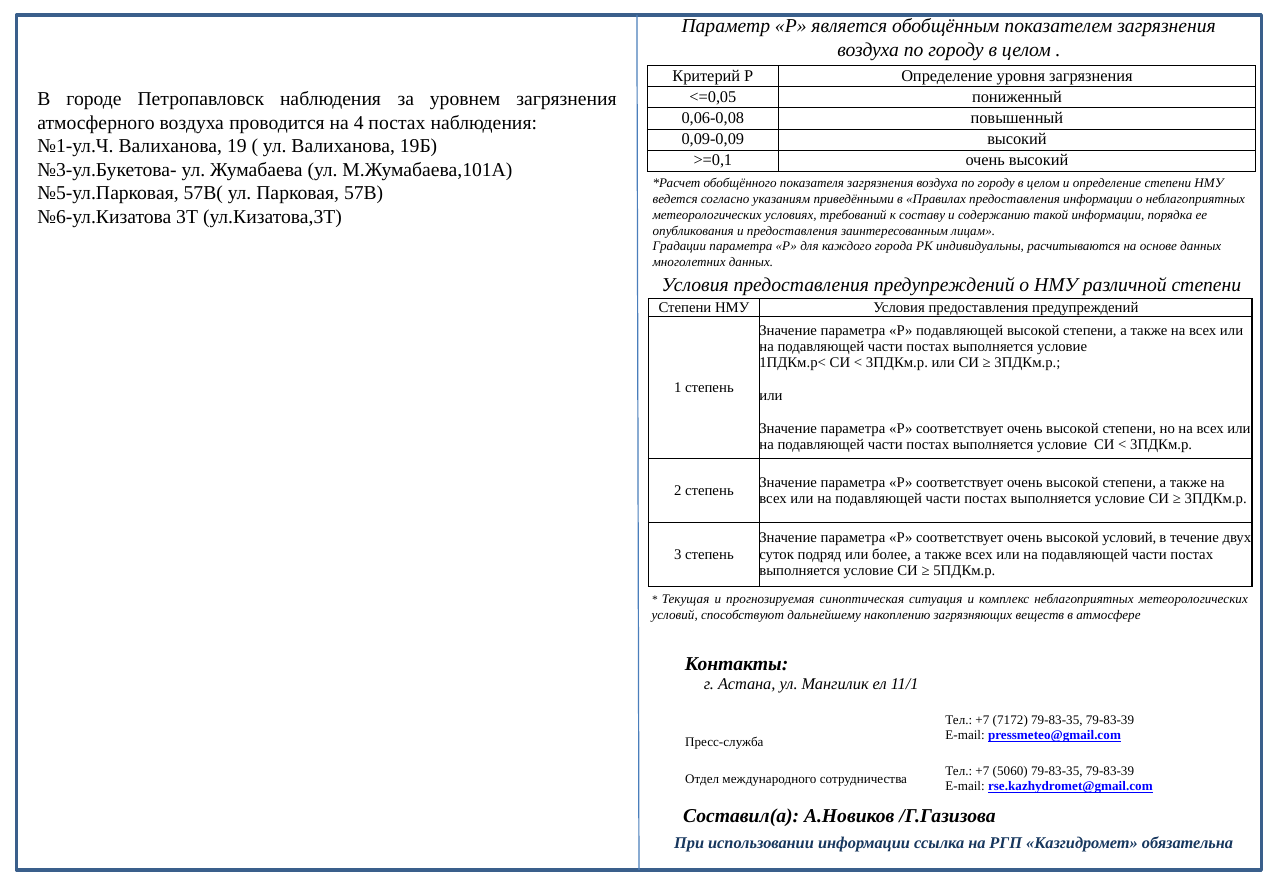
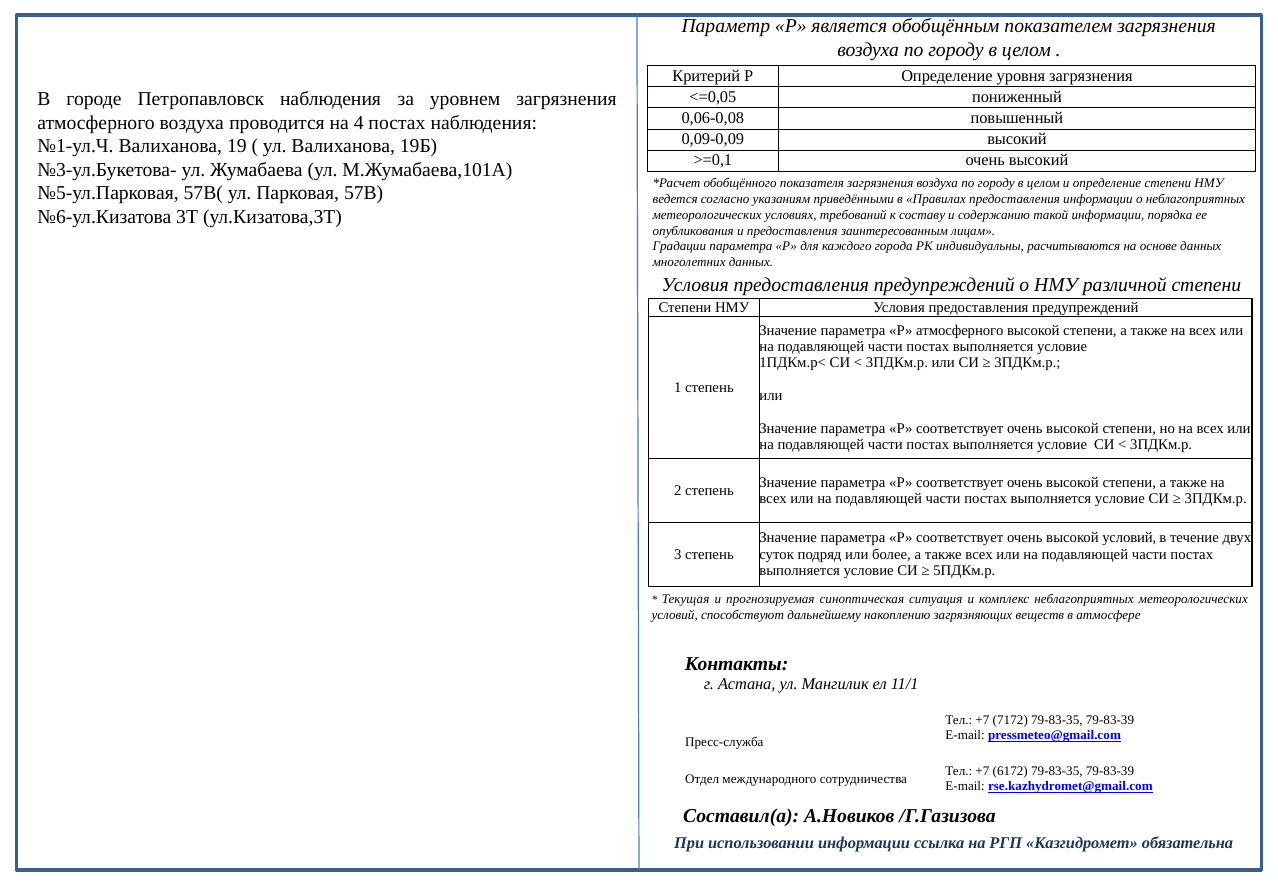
Р подавляющей: подавляющей -> атмосферного
5060: 5060 -> 6172
